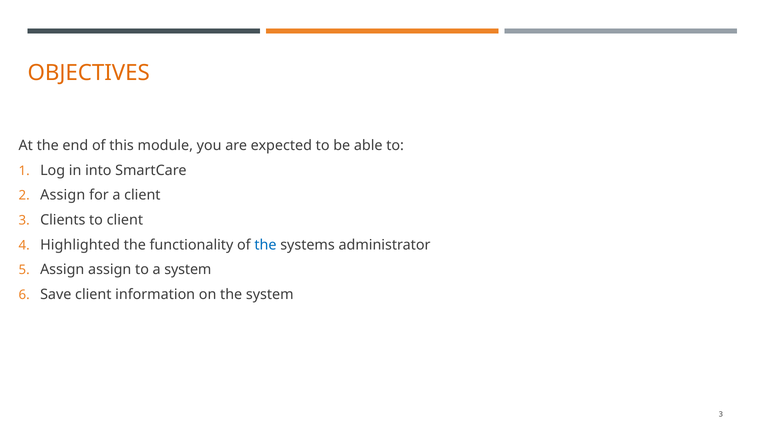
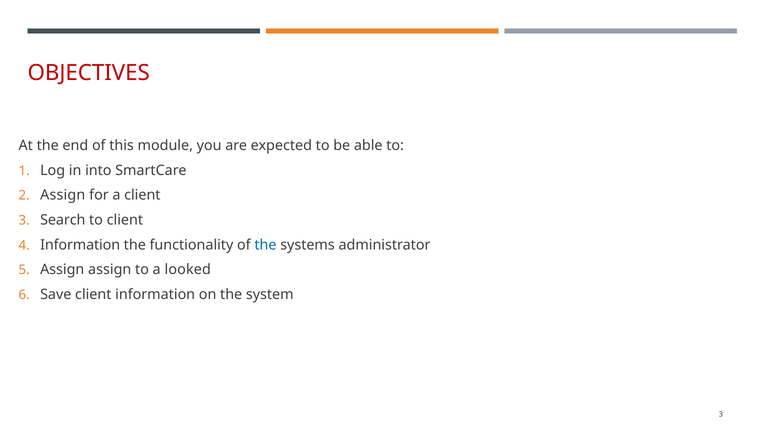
OBJECTIVES colour: orange -> red
Clients: Clients -> Search
Highlighted at (80, 245): Highlighted -> Information
a system: system -> looked
